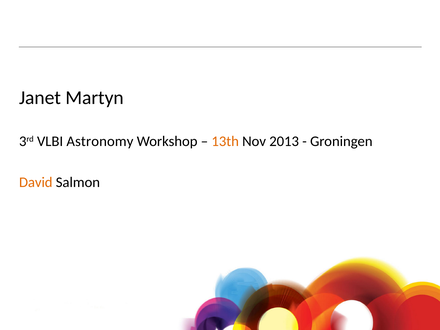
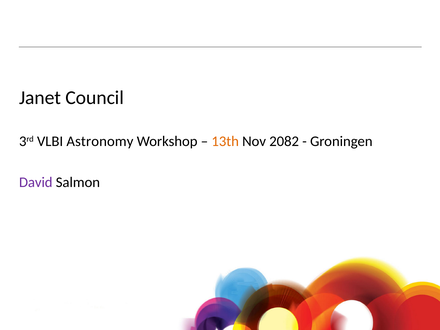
Martyn: Martyn -> Council
2013: 2013 -> 2082
David colour: orange -> purple
